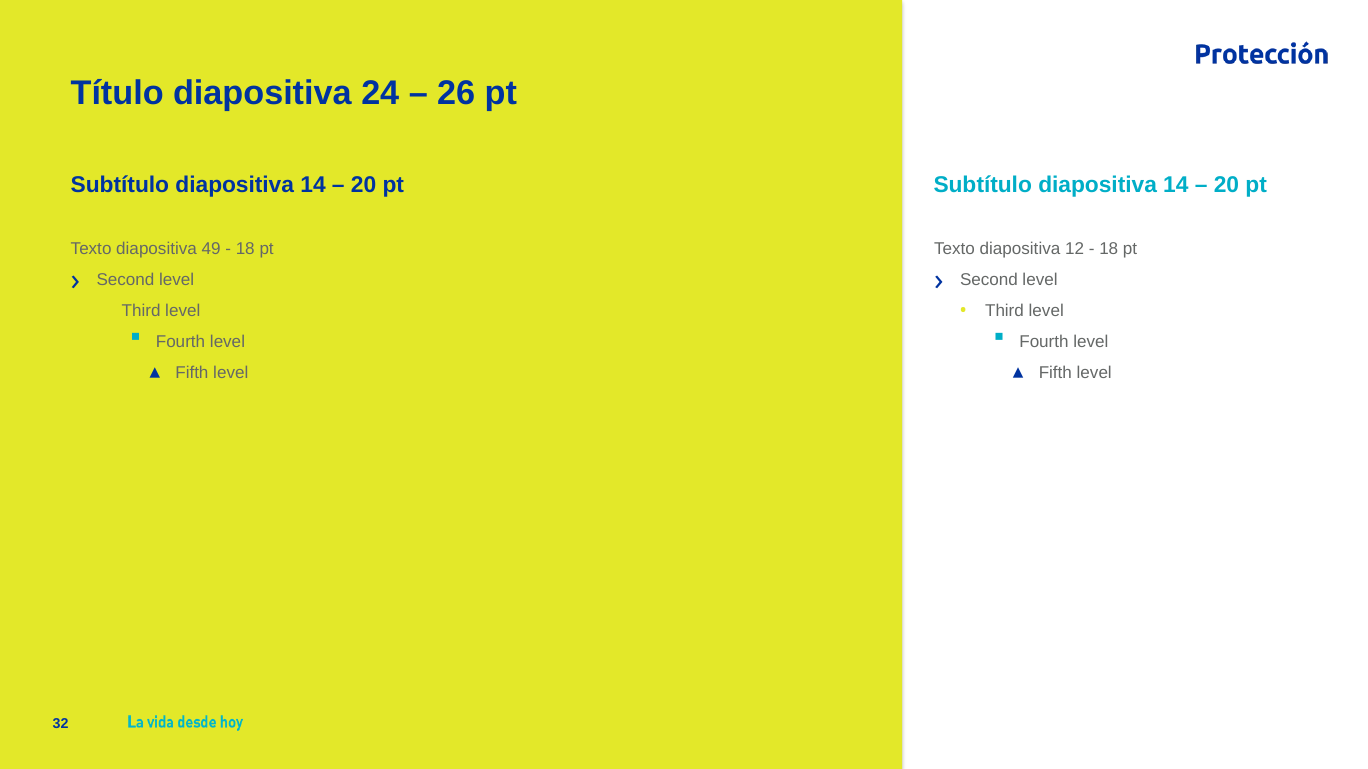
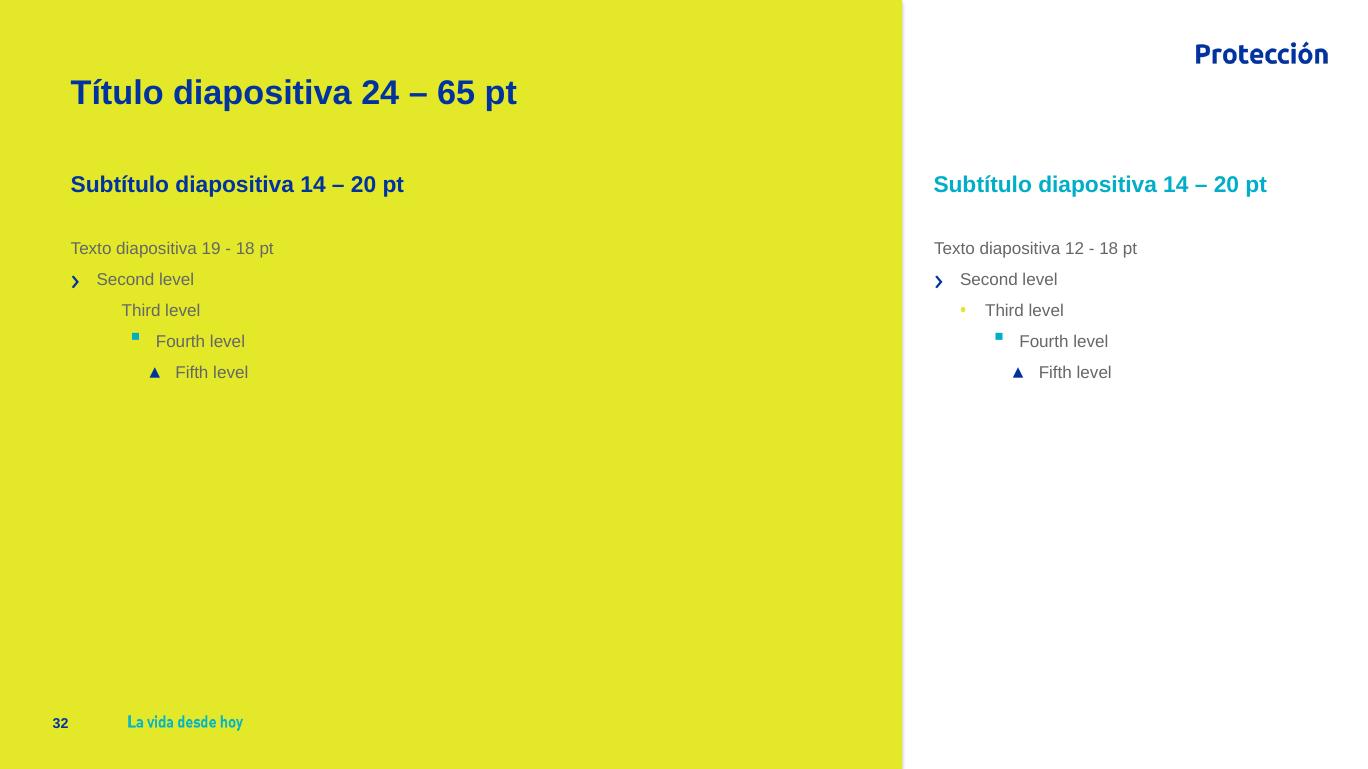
26: 26 -> 65
49: 49 -> 19
